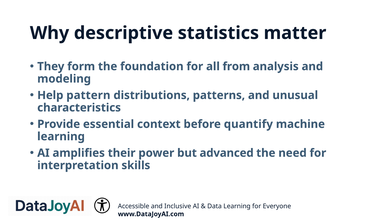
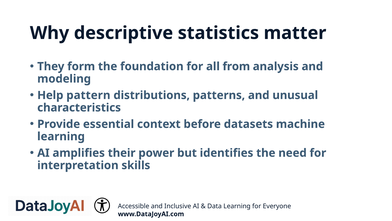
quantify: quantify -> datasets
advanced: advanced -> identifies
